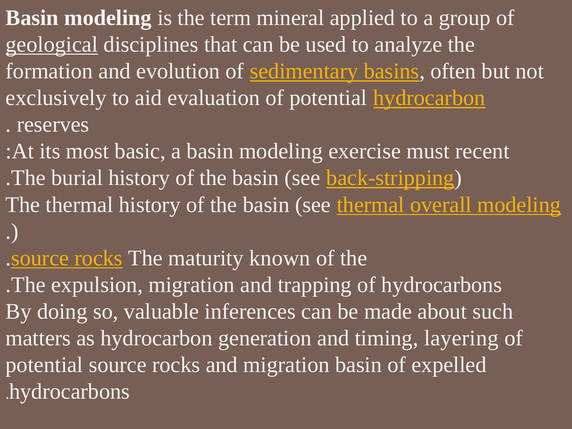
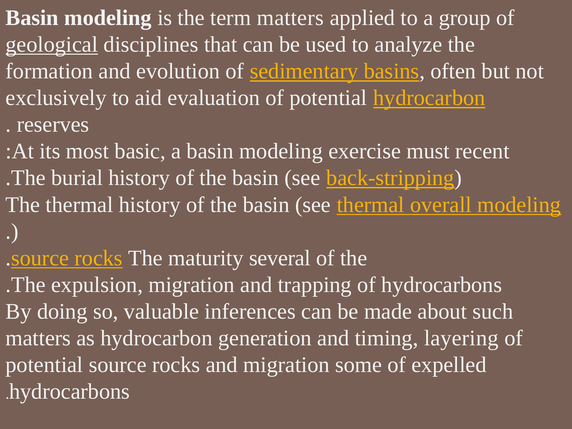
term mineral: mineral -> matters
known: known -> several
migration basin: basin -> some
